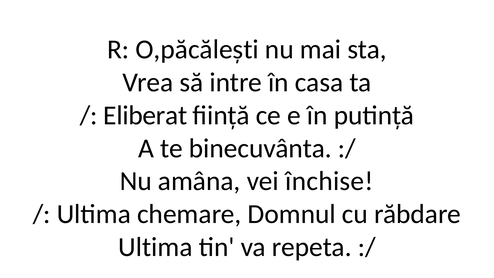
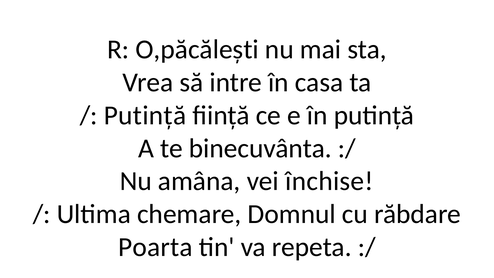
Eliberat at (145, 115): Eliberat -> Putință
Ultima at (155, 247): Ultima -> Poarta
